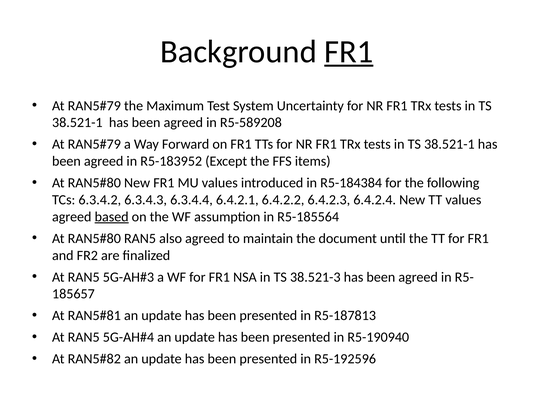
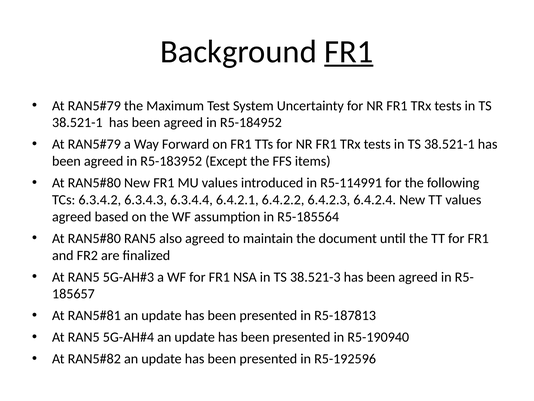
R5-589208: R5-589208 -> R5-184952
R5-184384: R5-184384 -> R5-114991
based underline: present -> none
